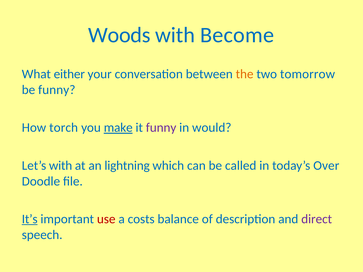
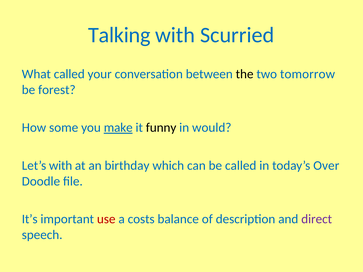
Woods: Woods -> Talking
Become: Become -> Scurried
What either: either -> called
the colour: orange -> black
be funny: funny -> forest
torch: torch -> some
funny at (161, 128) colour: purple -> black
lightning: lightning -> birthday
It’s underline: present -> none
